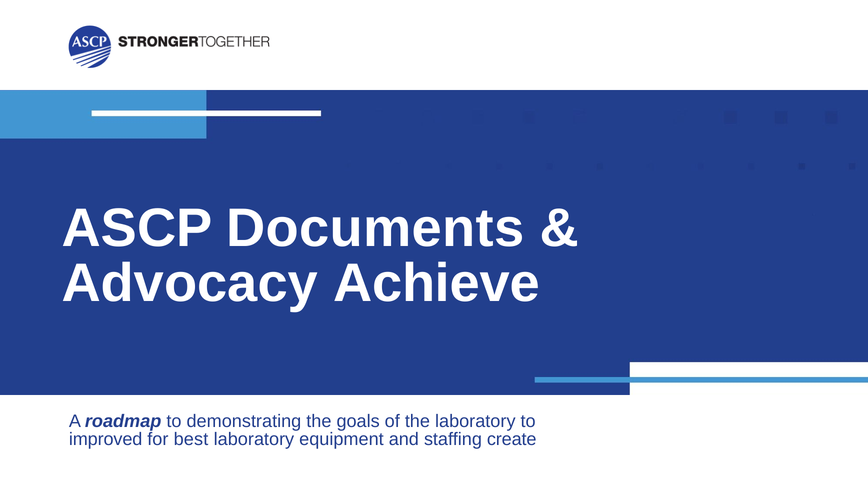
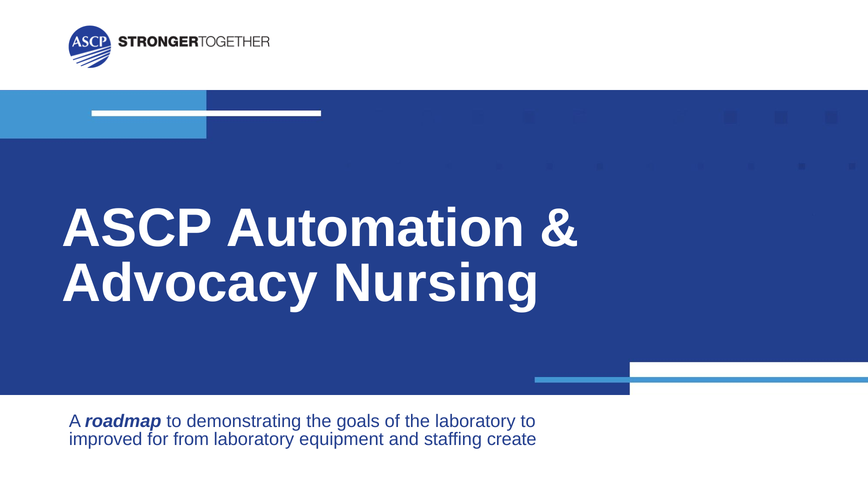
Documents: Documents -> Automation
Achieve: Achieve -> Nursing
best: best -> from
